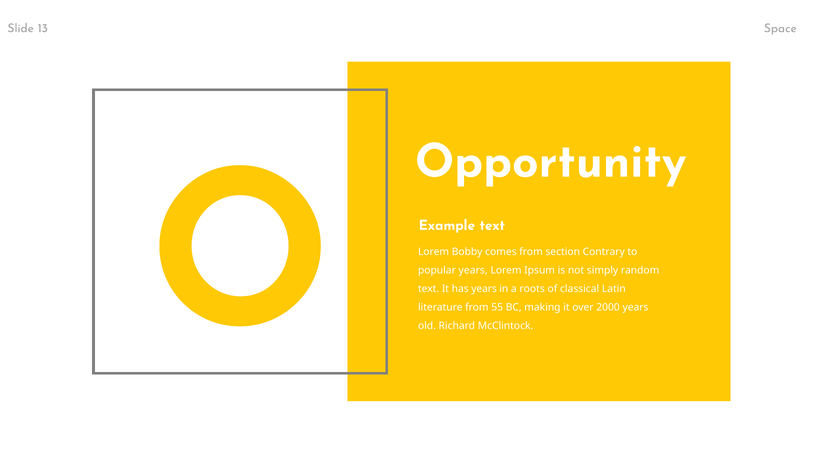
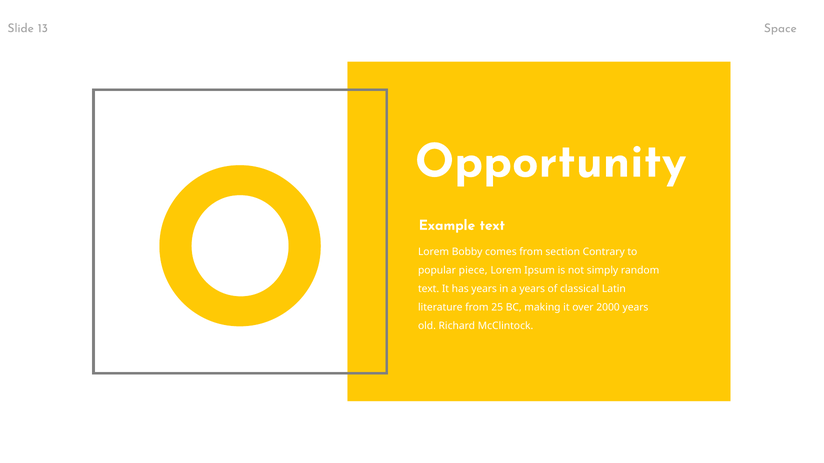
popular years: years -> piece
a roots: roots -> years
55: 55 -> 25
